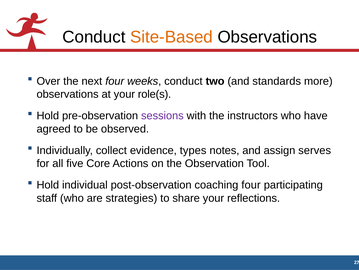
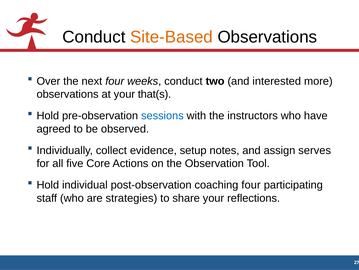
standards: standards -> interested
role(s: role(s -> that(s
sessions colour: purple -> blue
types: types -> setup
